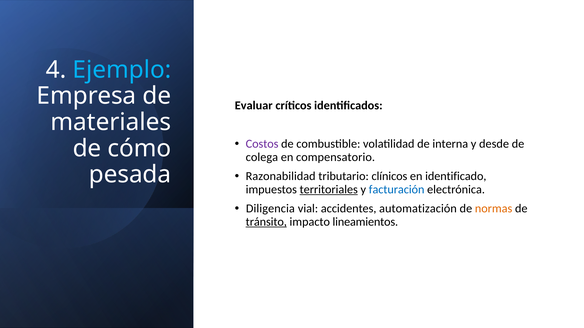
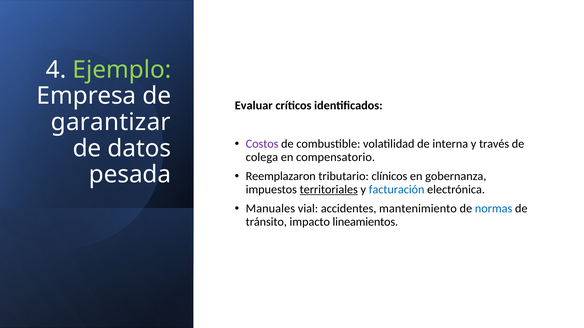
Ejemplo colour: light blue -> light green
materiales: materiales -> garantizar
desde: desde -> través
cómo: cómo -> datos
Razonabilidad: Razonabilidad -> Reemplazaron
identificado: identificado -> gobernanza
Diligencia: Diligencia -> Manuales
automatización: automatización -> mantenimiento
normas colour: orange -> blue
tránsito underline: present -> none
